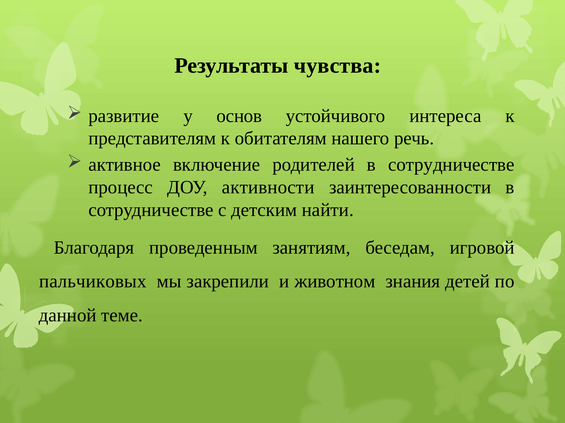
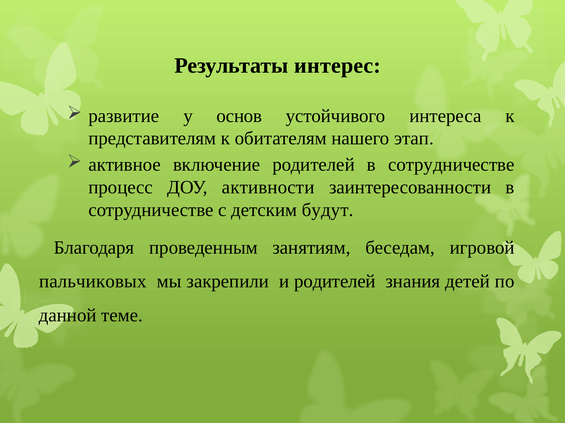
чувства: чувства -> интерес
речь: речь -> этап
найти: найти -> будут
и животном: животном -> родителей
